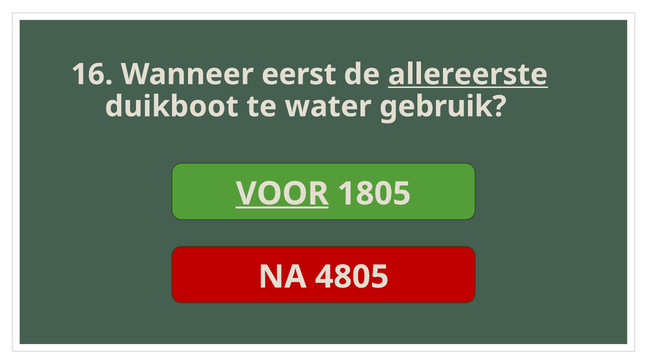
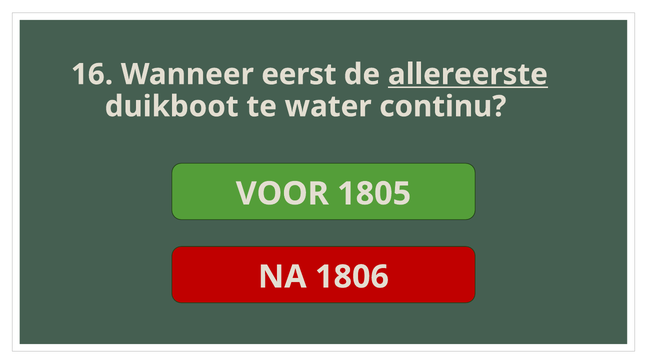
gebruik: gebruik -> continu
VOOR underline: present -> none
4805: 4805 -> 1806
